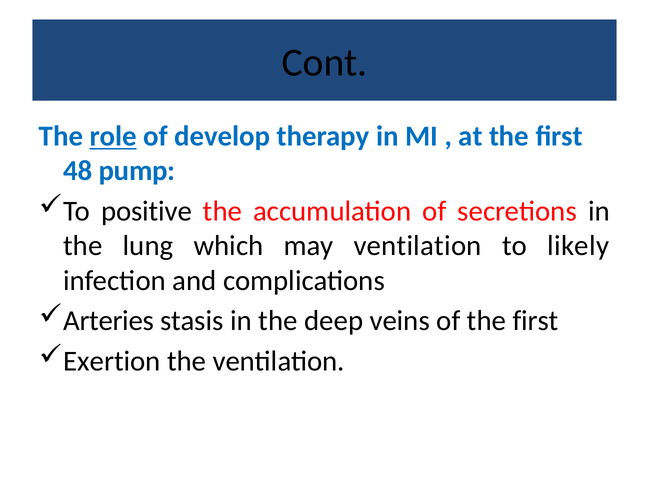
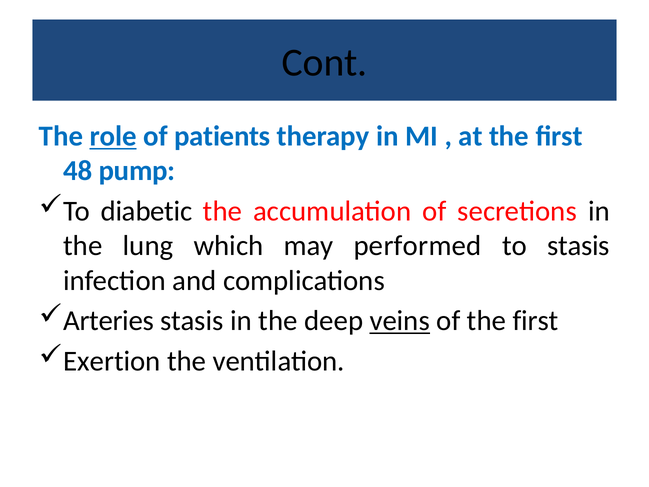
develop: develop -> patients
positive: positive -> diabetic
may ventilation: ventilation -> performed
to likely: likely -> stasis
veins underline: none -> present
